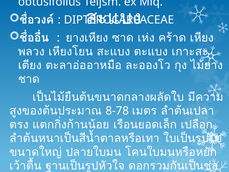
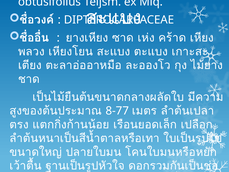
8-78: 8-78 -> 8-77
